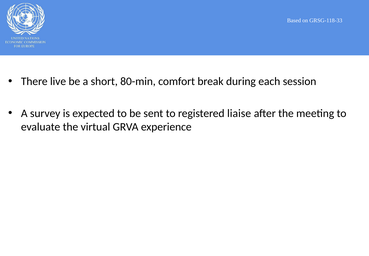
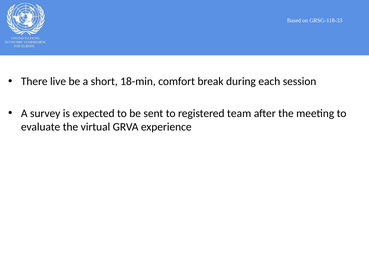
80-min: 80-min -> 18-min
liaise: liaise -> team
